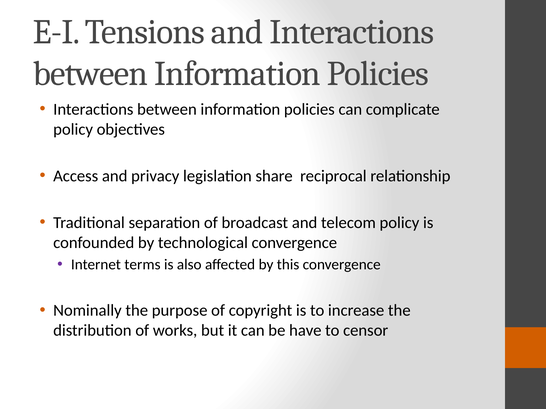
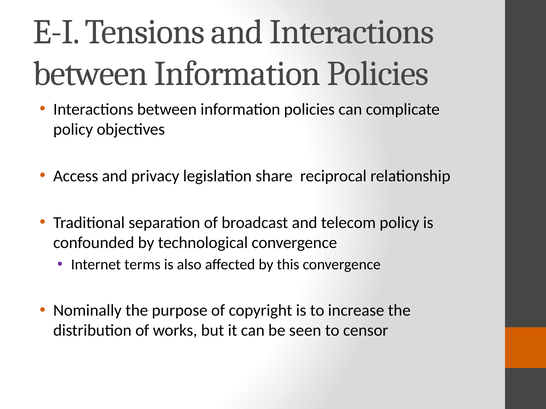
have: have -> seen
